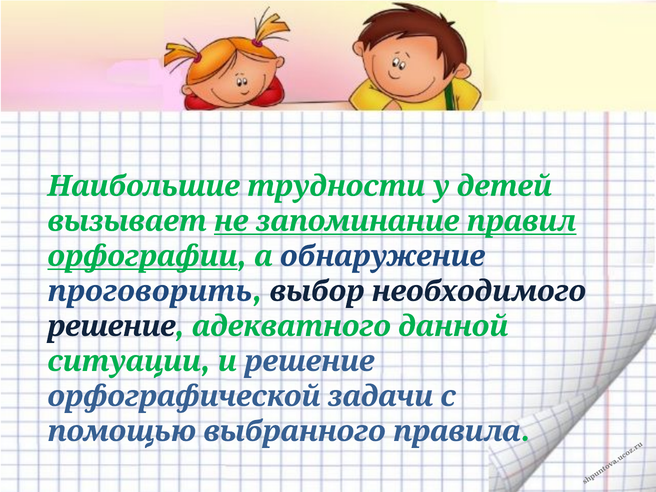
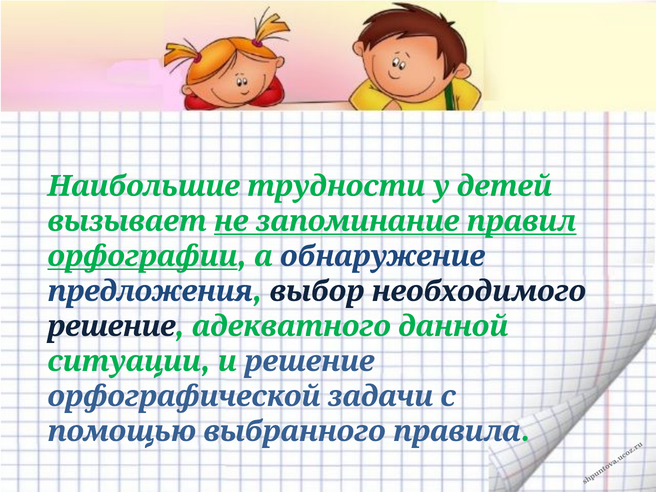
проговорить: проговорить -> предложения
